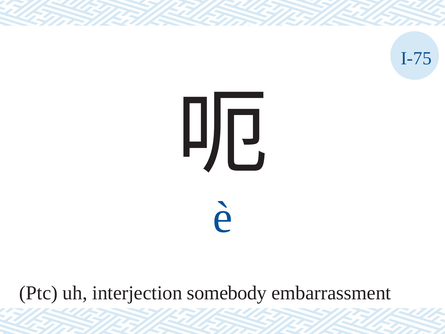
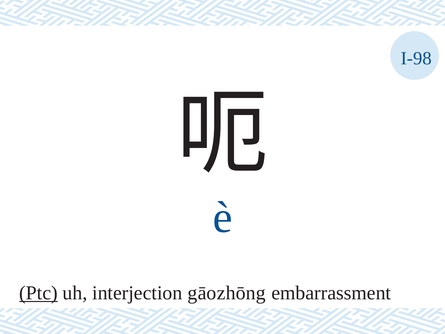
I-75: I-75 -> I-98
Ptc underline: none -> present
somebody: somebody -> gāozhōng
